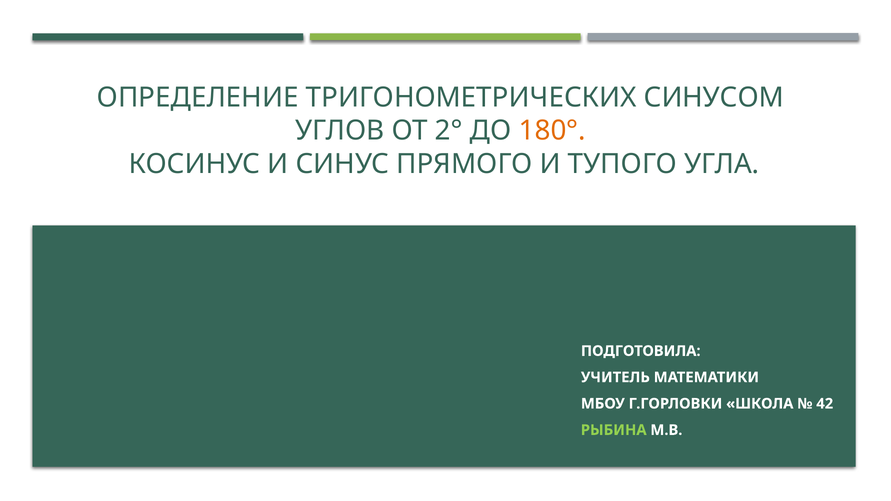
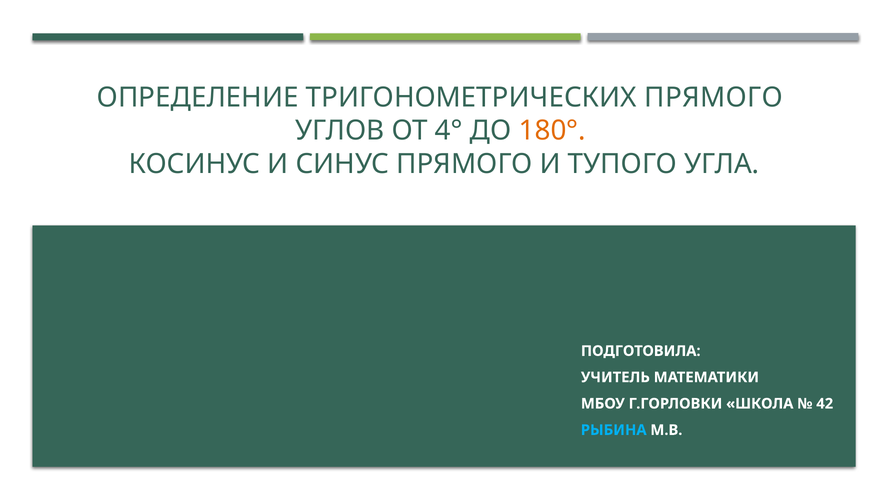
ТРИГОНОМЕТРИЧЕСКИХ СИНУСОМ: СИНУСОМ -> ПРЯМОГО
2°: 2° -> 4°
РЫБИНА colour: light green -> light blue
